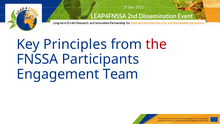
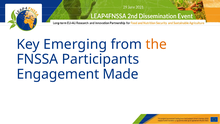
Principles: Principles -> Emerging
the colour: red -> orange
Team: Team -> Made
